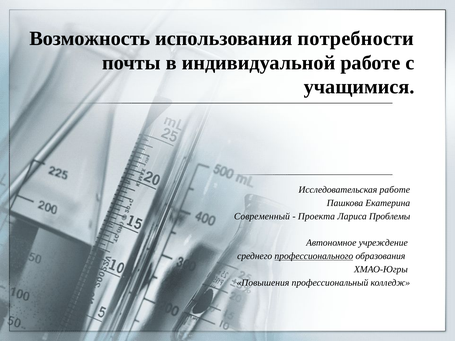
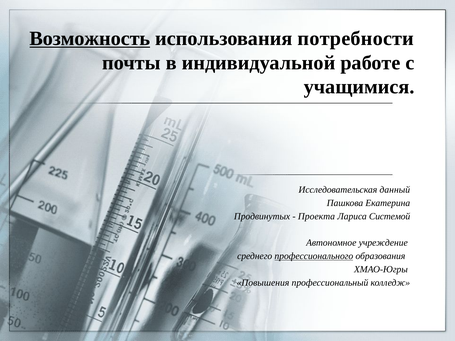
Возможность underline: none -> present
Исследовательская работе: работе -> данный
Современный: Современный -> Продвинутых
Проблемы: Проблемы -> Системой
